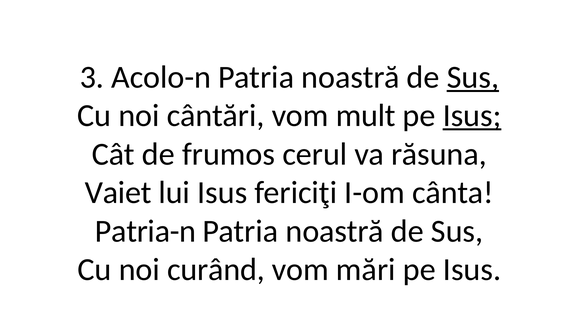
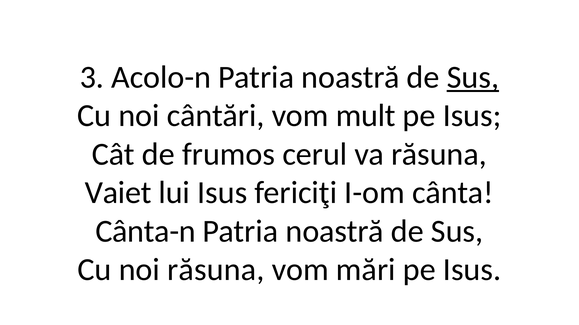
Isus at (472, 116) underline: present -> none
Patria-n: Patria-n -> Cânta-n
noi curând: curând -> răsuna
